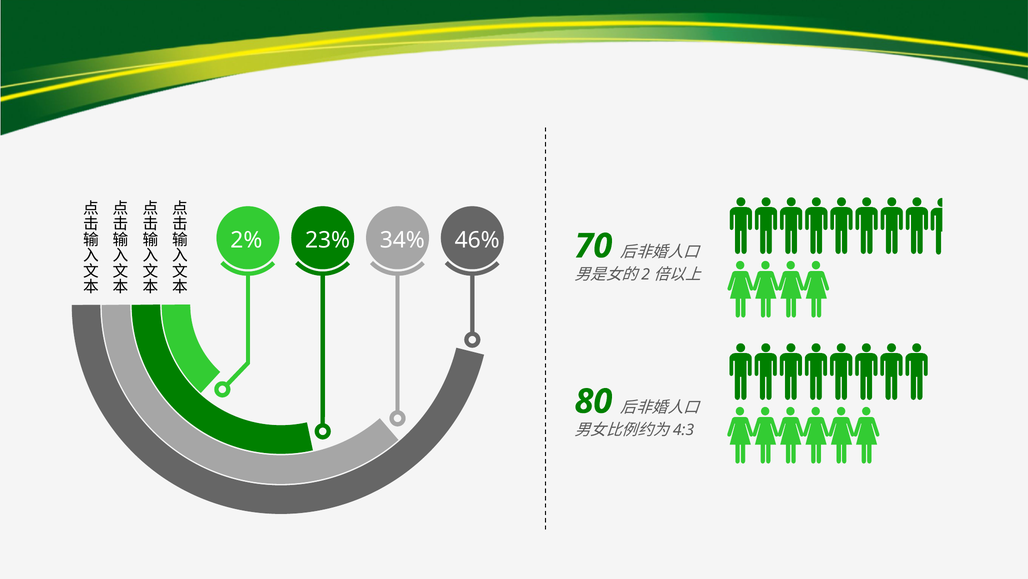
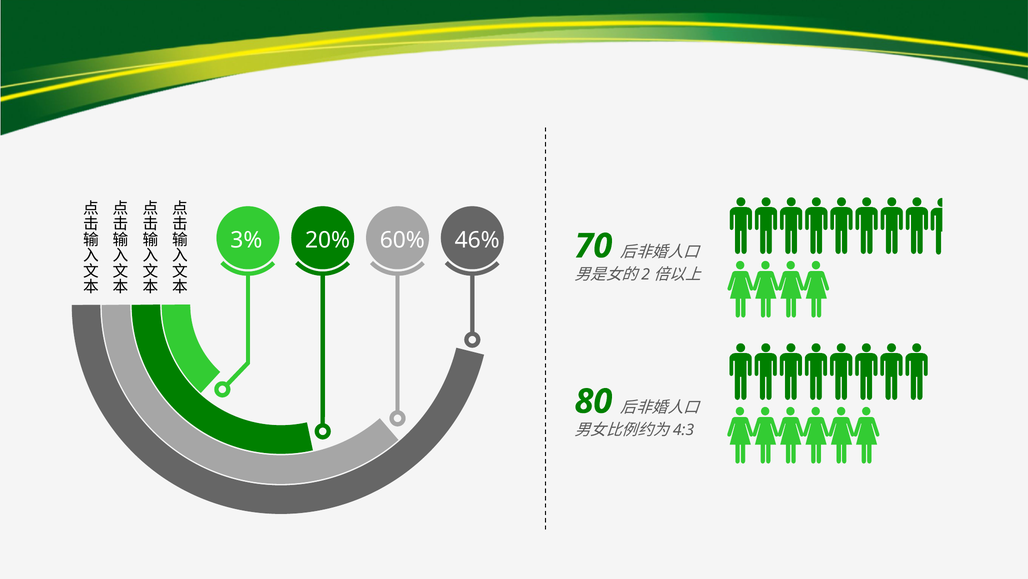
2%: 2% -> 3%
23%: 23% -> 20%
34%: 34% -> 60%
